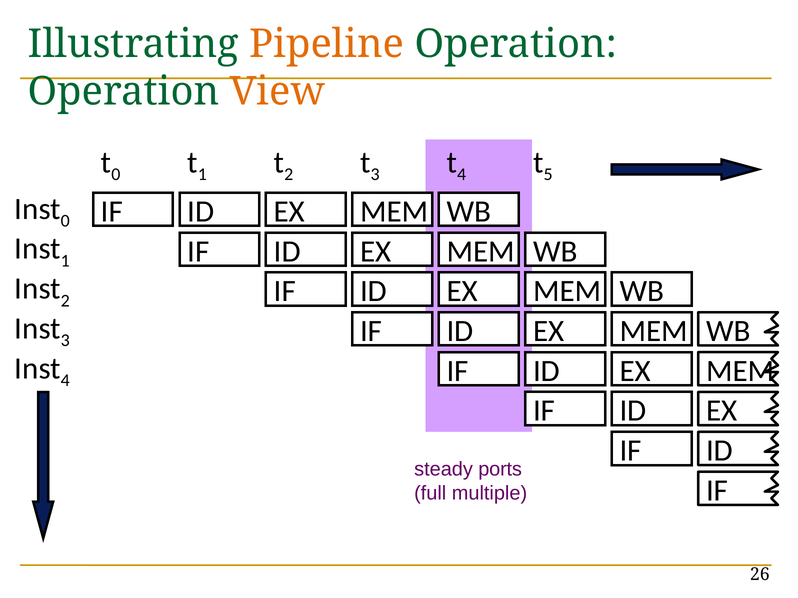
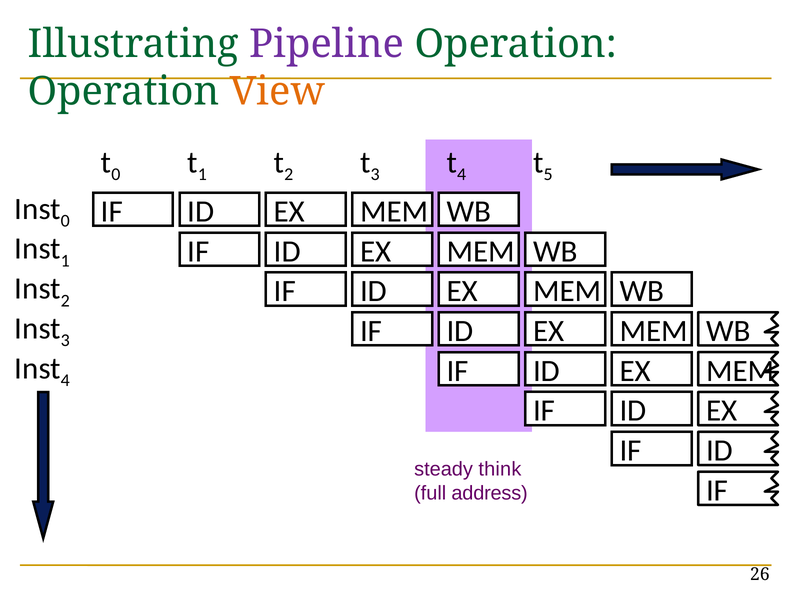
Pipeline colour: orange -> purple
ports: ports -> think
multiple: multiple -> address
